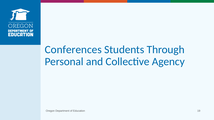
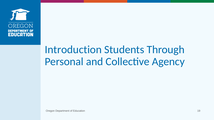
Conferences: Conferences -> Introduction
